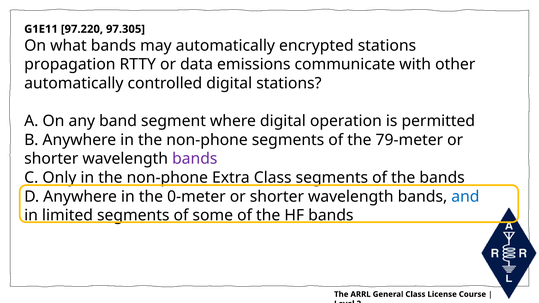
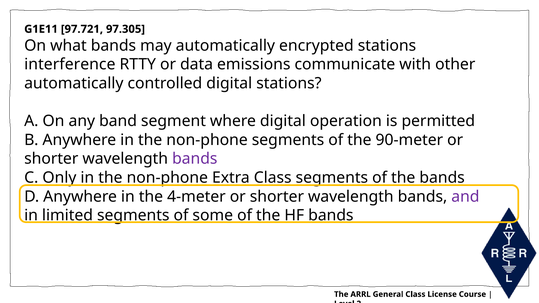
97.220: 97.220 -> 97.721
propagation: propagation -> interference
79-meter: 79-meter -> 90-meter
0-meter: 0-meter -> 4-meter
and colour: blue -> purple
